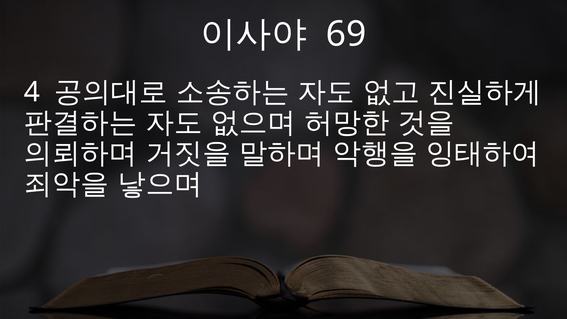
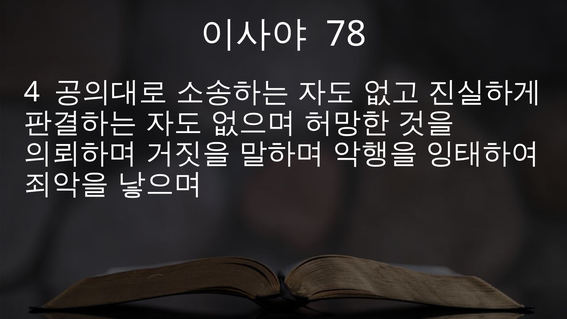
69: 69 -> 78
